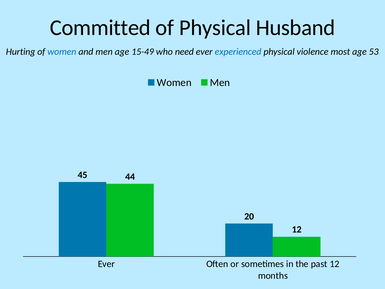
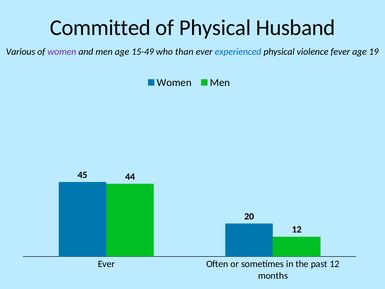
Hurting: Hurting -> Various
women at (62, 52) colour: blue -> purple
need: need -> than
most: most -> fever
53: 53 -> 19
